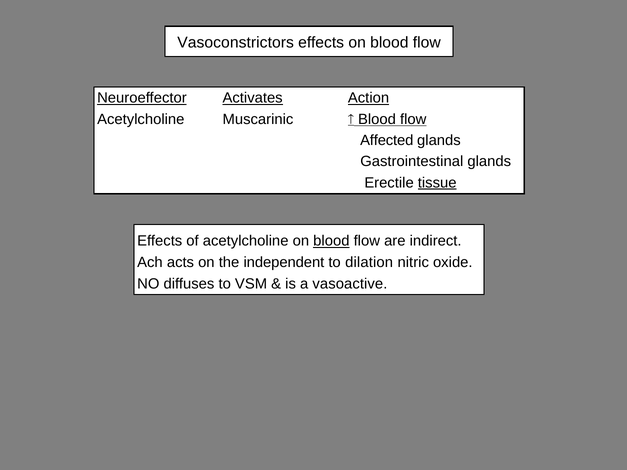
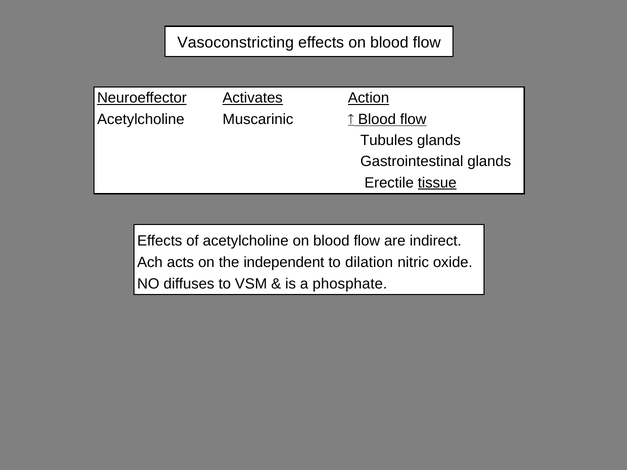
Vasoconstrictors: Vasoconstrictors -> Vasoconstricting
Affected: Affected -> Tubules
blood at (331, 241) underline: present -> none
vasoactive: vasoactive -> phosphate
